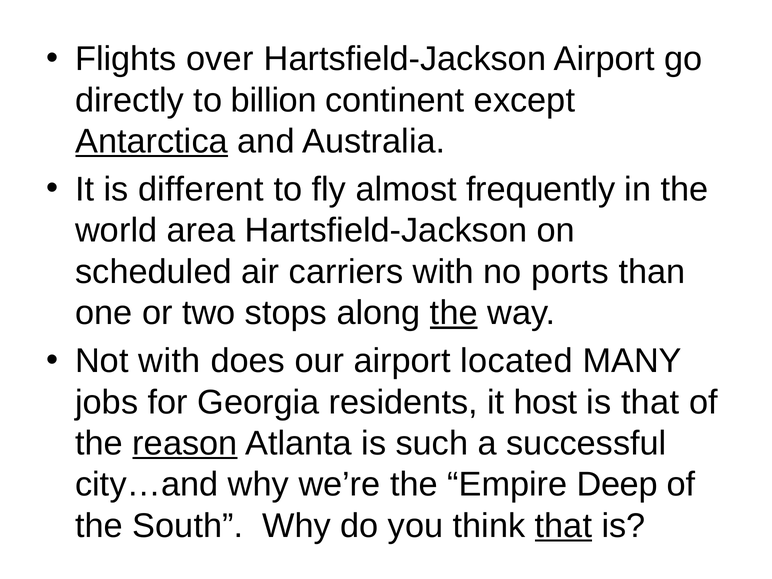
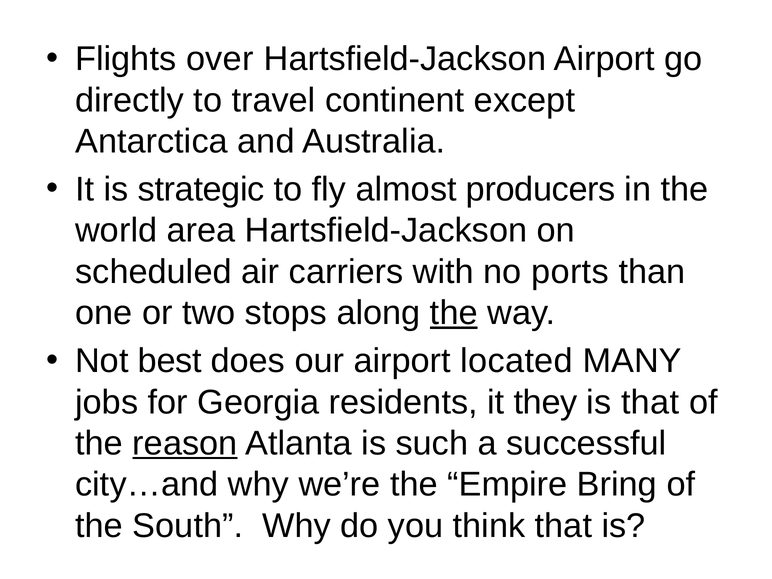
billion: billion -> travel
Antarctica underline: present -> none
different: different -> strategic
frequently: frequently -> producers
Not with: with -> best
host: host -> they
Deep: Deep -> Bring
that at (563, 526) underline: present -> none
